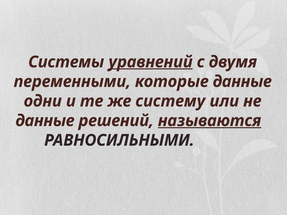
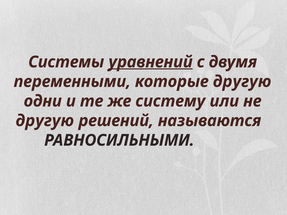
которые данные: данные -> другую
данные at (45, 121): данные -> другую
называются underline: present -> none
